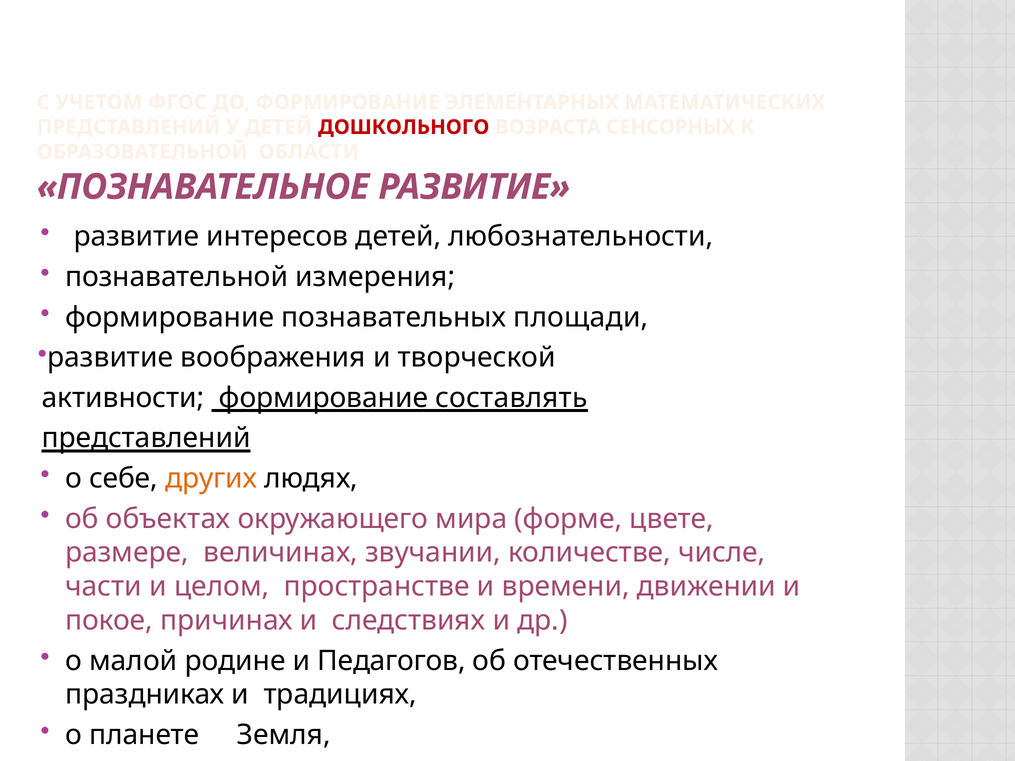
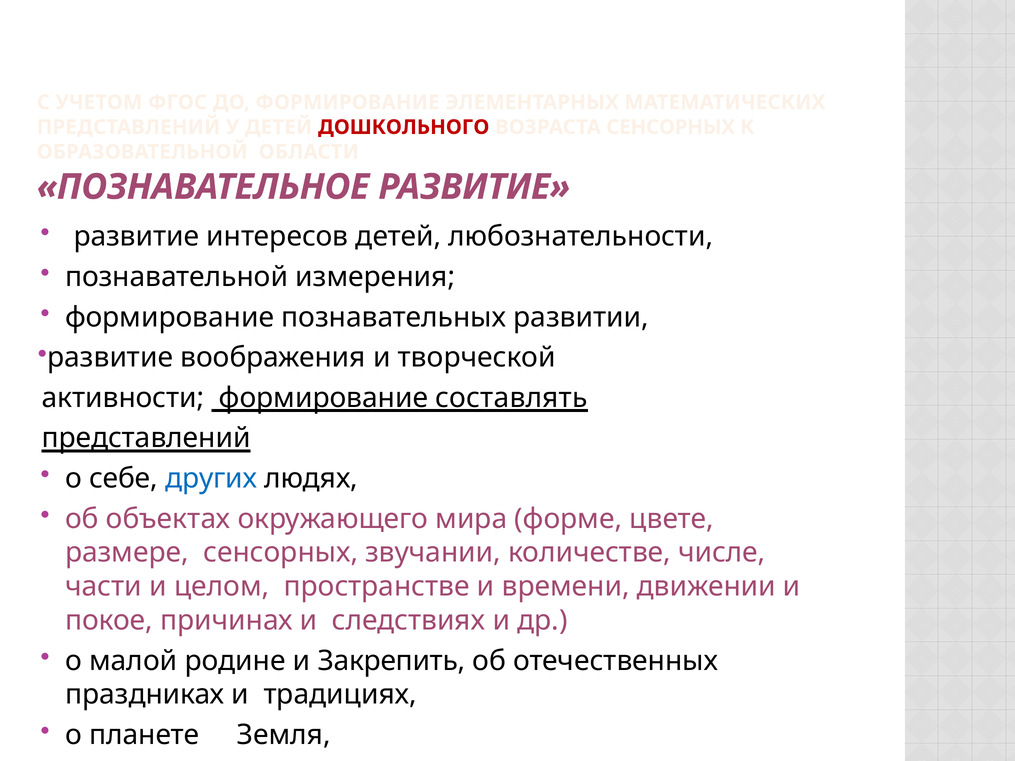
площади: площади -> развитии
других colour: orange -> blue
размере величинах: величинах -> сенсорных
Педагогов: Педагогов -> Закрепить
